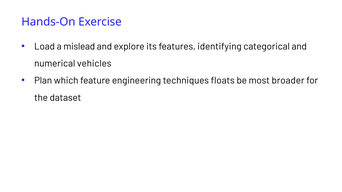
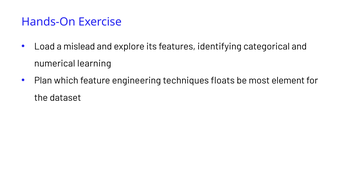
vehicles: vehicles -> learning
broader: broader -> element
